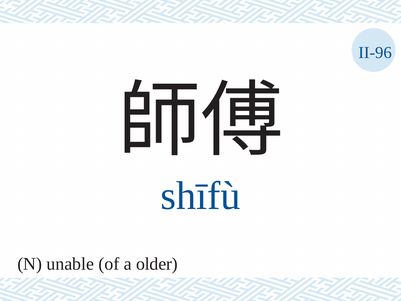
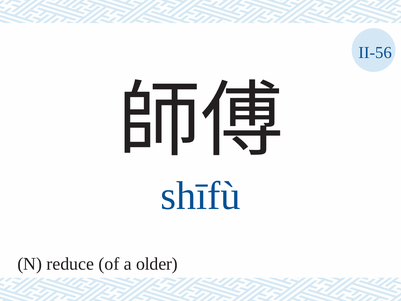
II-96: II-96 -> II-56
unable: unable -> reduce
